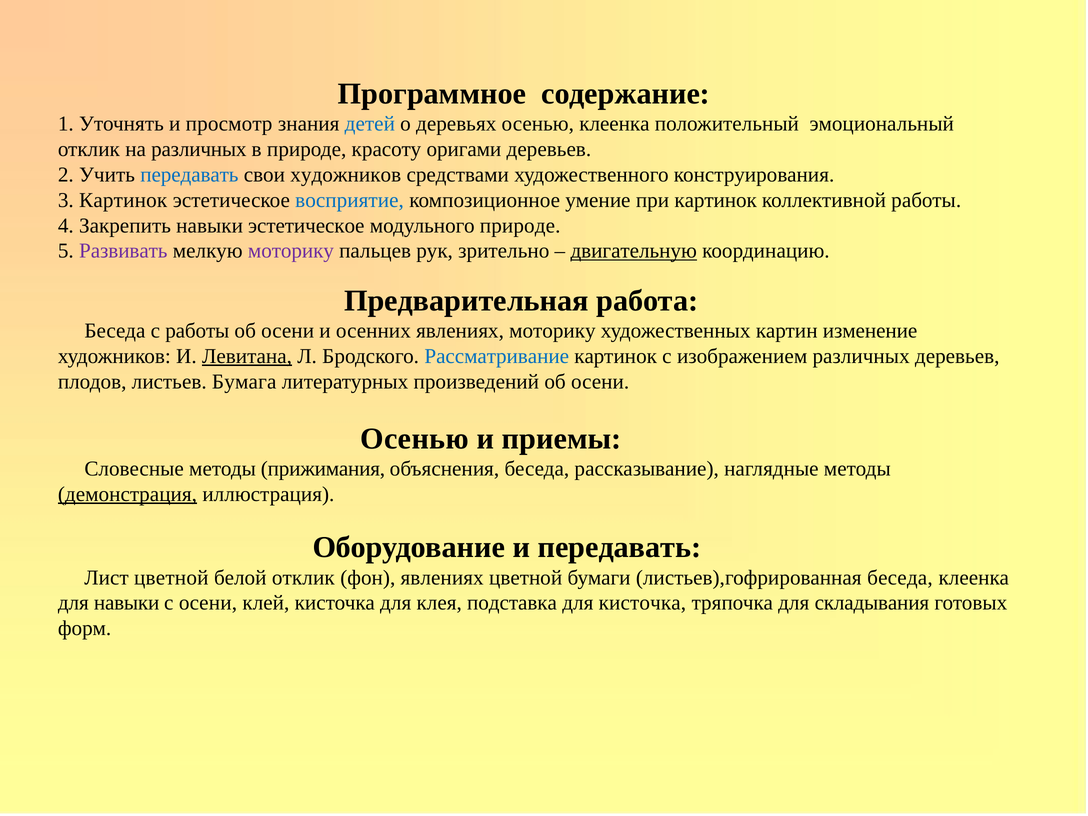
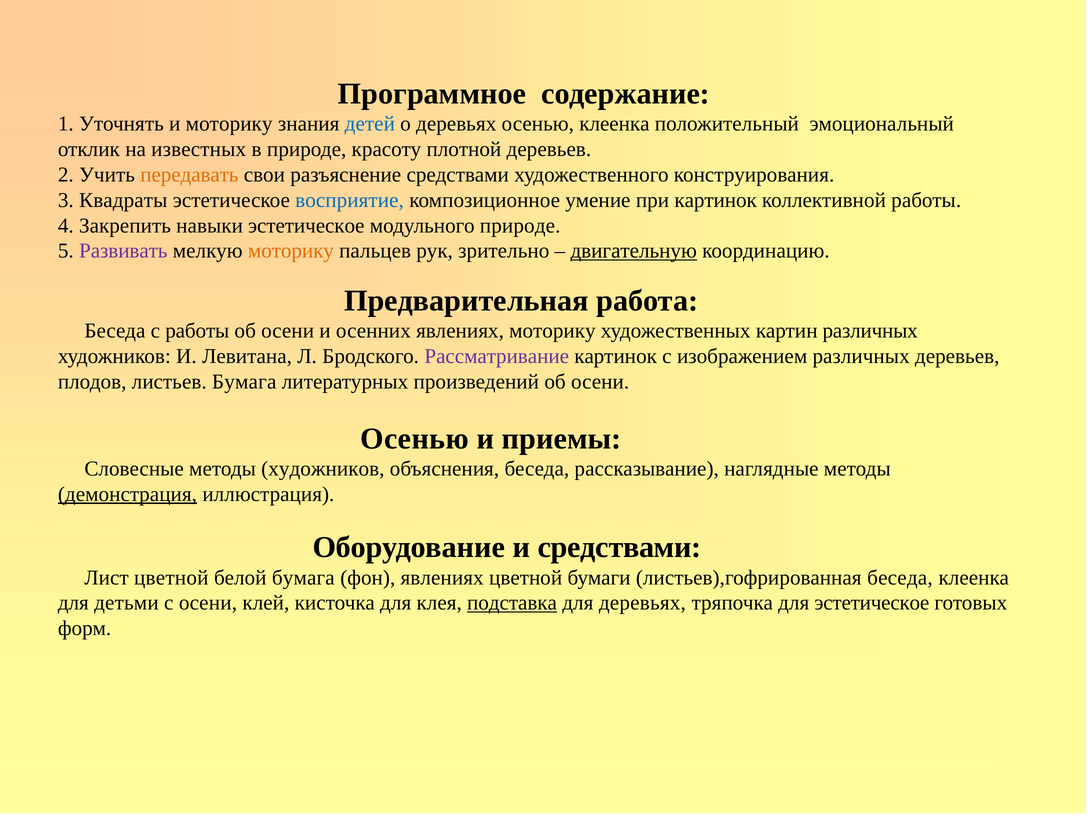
и просмотр: просмотр -> моторику
на различных: различных -> известных
оригами: оригами -> плотной
передавать at (189, 175) colour: blue -> orange
свои художников: художников -> разъяснение
3 Картинок: Картинок -> Квадраты
моторику at (291, 251) colour: purple -> orange
картин изменение: изменение -> различных
Левитана underline: present -> none
Рассматривание colour: blue -> purple
методы прижимания: прижимания -> художников
и передавать: передавать -> средствами
белой отклик: отклик -> бумага
для навыки: навыки -> детьми
подставка underline: none -> present
для кисточка: кисточка -> деревьях
для складывания: складывания -> эстетическое
